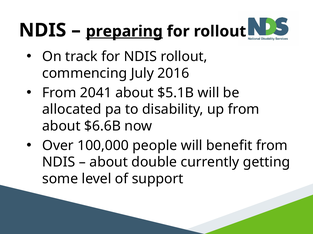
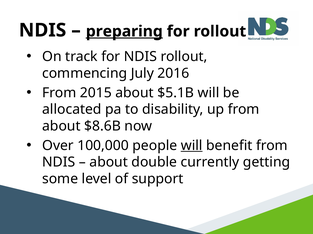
2041: 2041 -> 2015
$6.6B: $6.6B -> $8.6B
will at (192, 146) underline: none -> present
